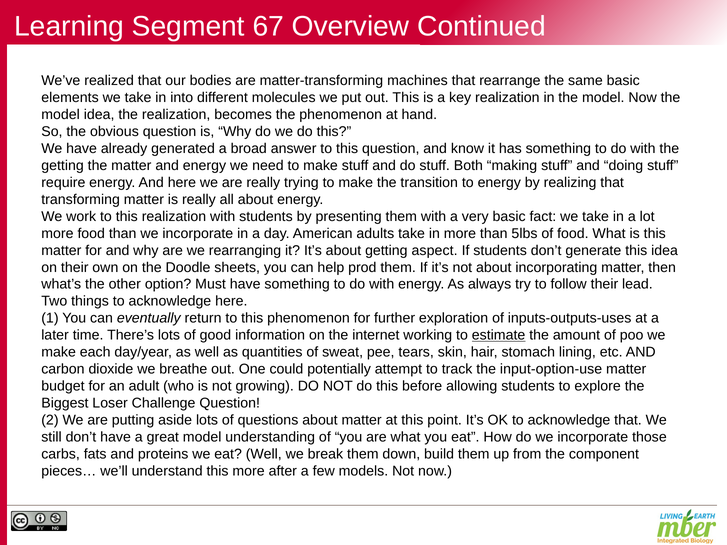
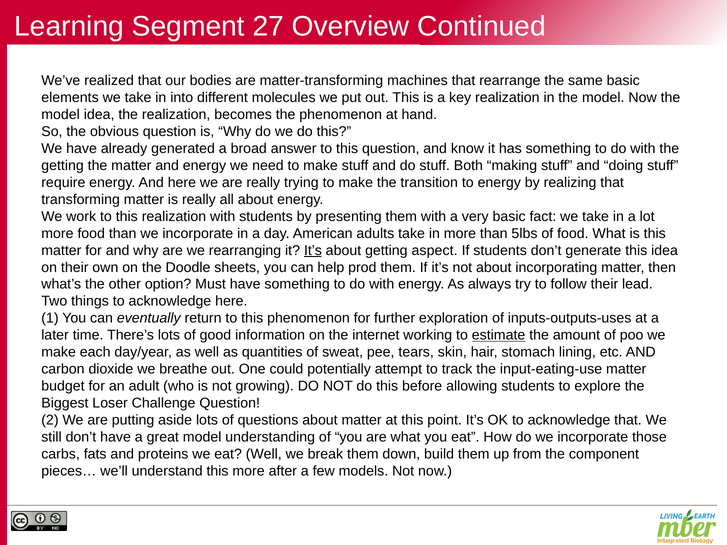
67: 67 -> 27
It’s at (313, 250) underline: none -> present
input-option-use: input-option-use -> input-eating-use
